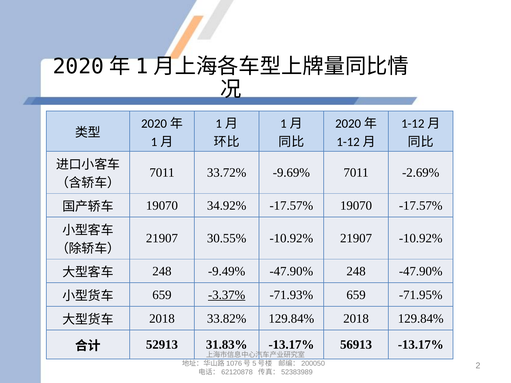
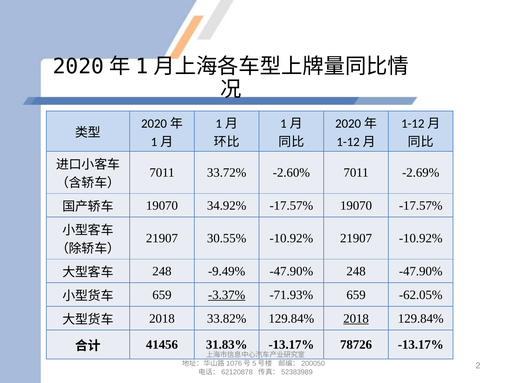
-9.69%: -9.69% -> -2.60%
-71.95%: -71.95% -> -62.05%
2018 at (356, 319) underline: none -> present
52913: 52913 -> 41456
56913: 56913 -> 78726
